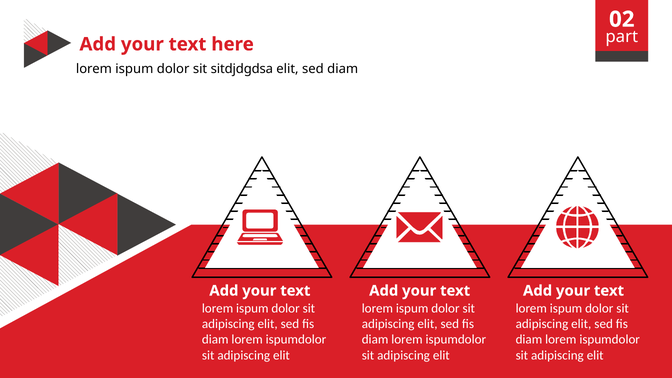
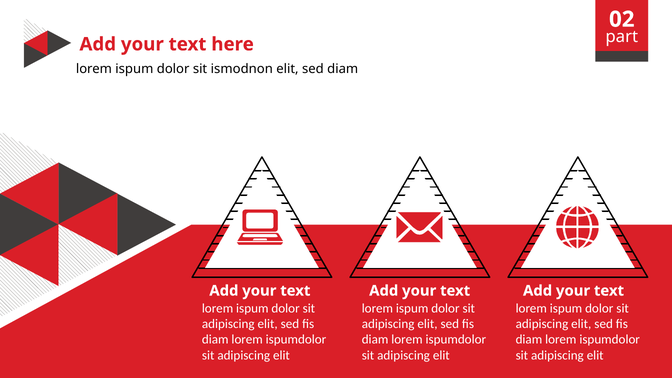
sitdjdgdsa: sitdjdgdsa -> ismodnon
